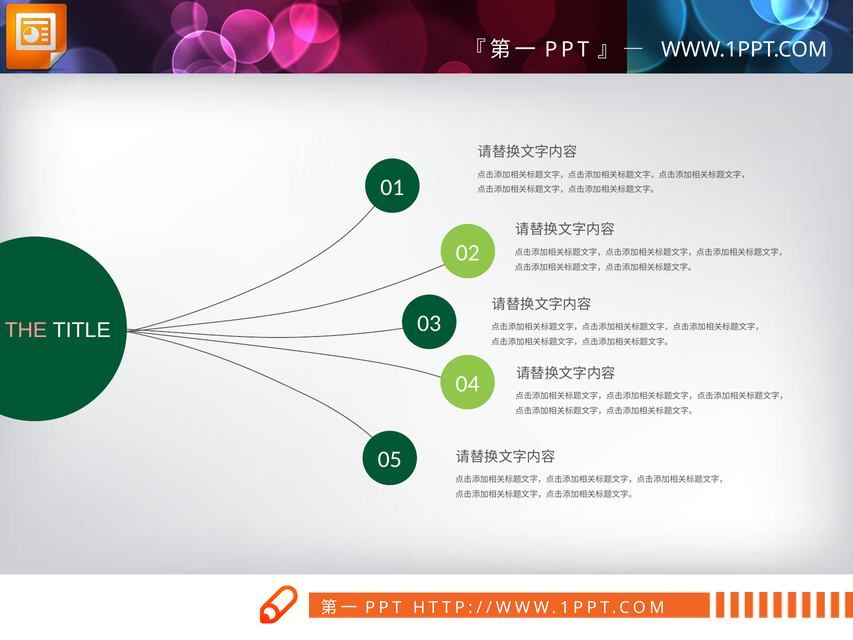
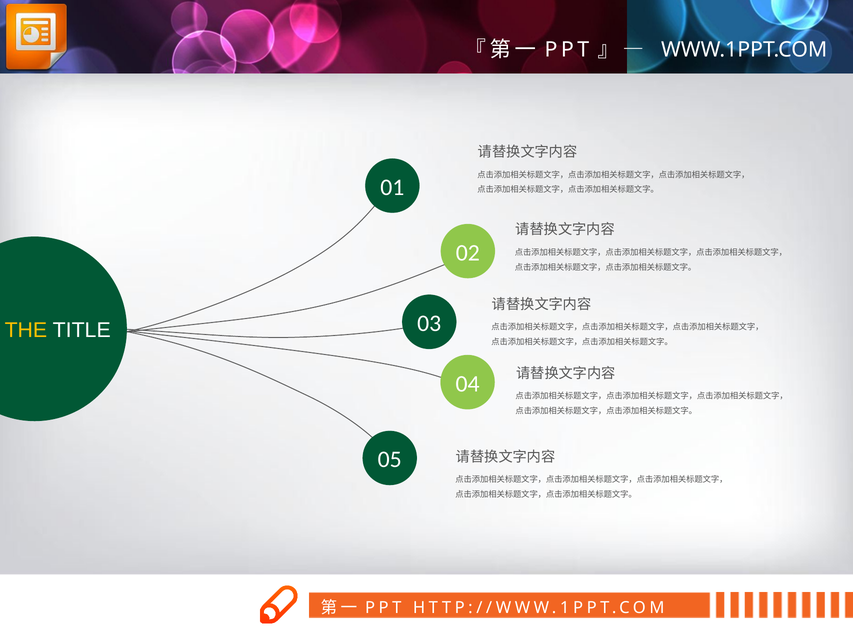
THE colour: pink -> yellow
